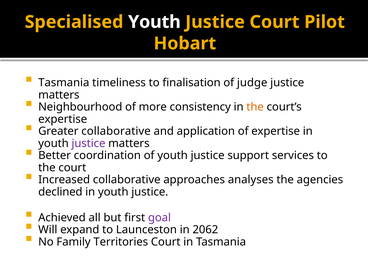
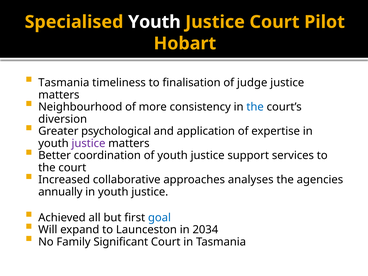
the at (255, 107) colour: orange -> blue
expertise at (63, 119): expertise -> diversion
Greater collaborative: collaborative -> psychological
declined: declined -> annually
goal colour: purple -> blue
2062: 2062 -> 2034
Territories: Territories -> Significant
